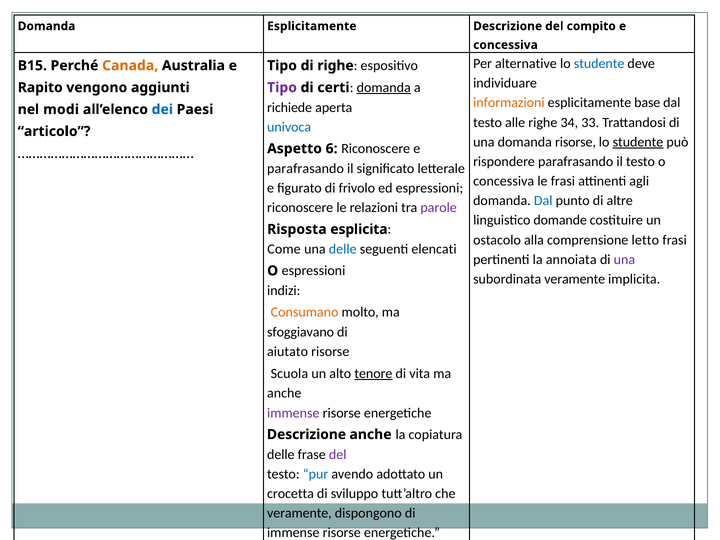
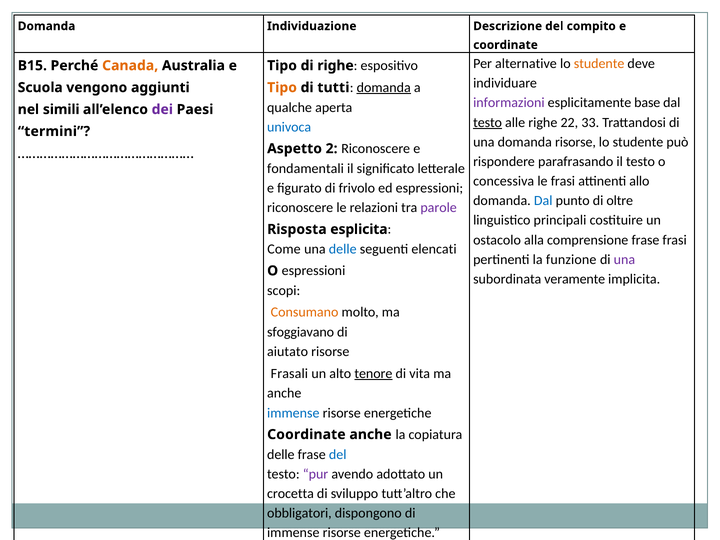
Domanda Esplicitamente: Esplicitamente -> Individuazione
concessiva at (505, 45): concessiva -> coordinate
studente at (599, 64) colour: blue -> orange
Rapito: Rapito -> Scuola
Tipo at (282, 88) colour: purple -> orange
certi: certi -> tutti
informazioni colour: orange -> purple
richiede: richiede -> qualche
modi: modi -> simili
dei colour: blue -> purple
testo at (488, 122) underline: none -> present
34: 34 -> 22
articolo: articolo -> termini
studente at (638, 142) underline: present -> none
6: 6 -> 2
parafrasando at (306, 169): parafrasando -> fondamentali
agli: agli -> allo
altre: altre -> oltre
domande: domande -> principali
comprensione letto: letto -> frase
annoiata: annoiata -> funzione
indizi: indizi -> scopi
Scuola: Scuola -> Frasali
immense at (293, 413) colour: purple -> blue
Descrizione at (306, 434): Descrizione -> Coordinate
del at (338, 454) colour: purple -> blue
pur colour: blue -> purple
veramente at (299, 513): veramente -> obbligatori
